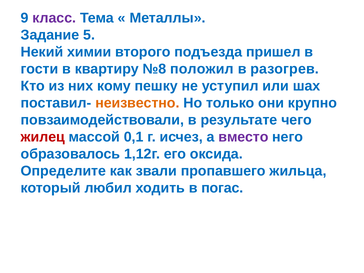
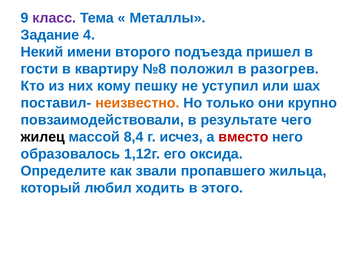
5: 5 -> 4
химии: химии -> имени
жилец colour: red -> black
0,1: 0,1 -> 8,4
вместо colour: purple -> red
погас: погас -> этого
